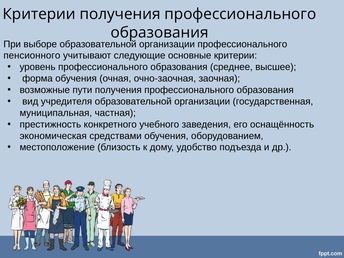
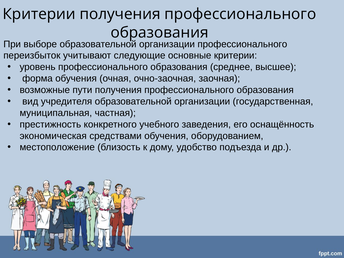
пенсионного: пенсионного -> переизбыток
